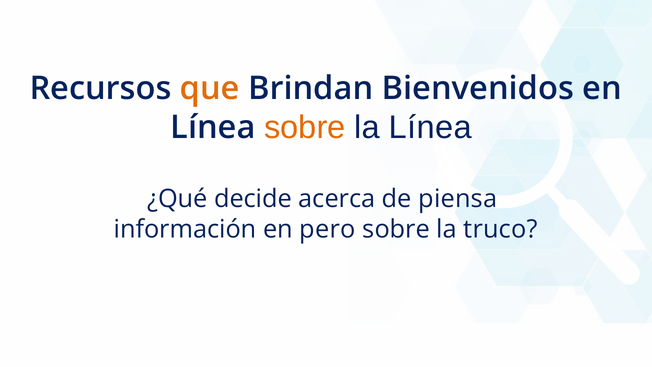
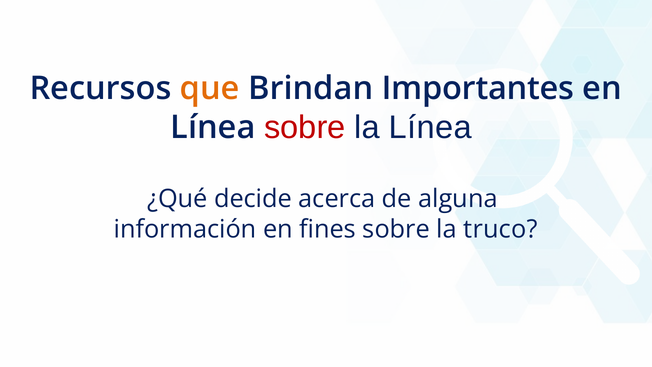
Bienvenidos: Bienvenidos -> Importantes
sobre at (305, 127) colour: orange -> red
piensa: piensa -> alguna
pero: pero -> fines
